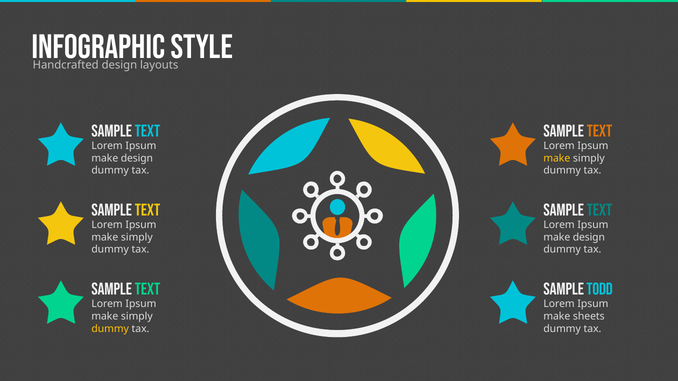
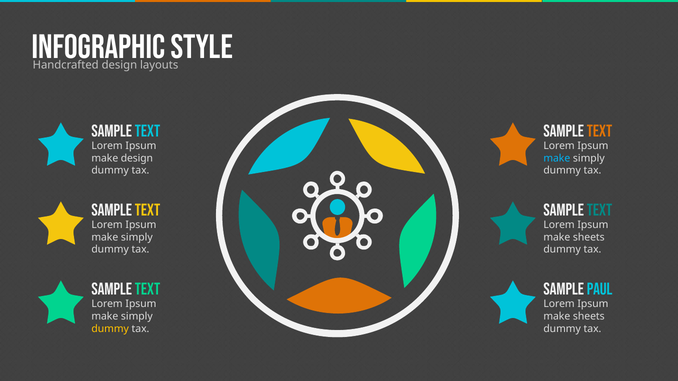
make at (557, 158) colour: yellow -> light blue
design at (589, 237): design -> sheets
TODD: TODD -> PAUL
